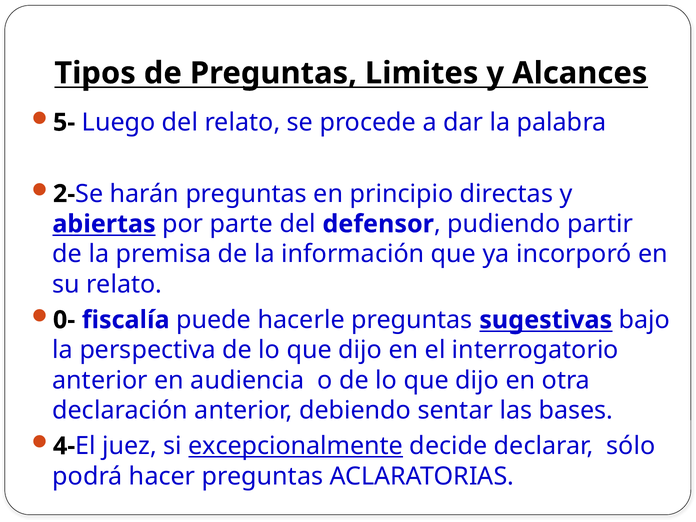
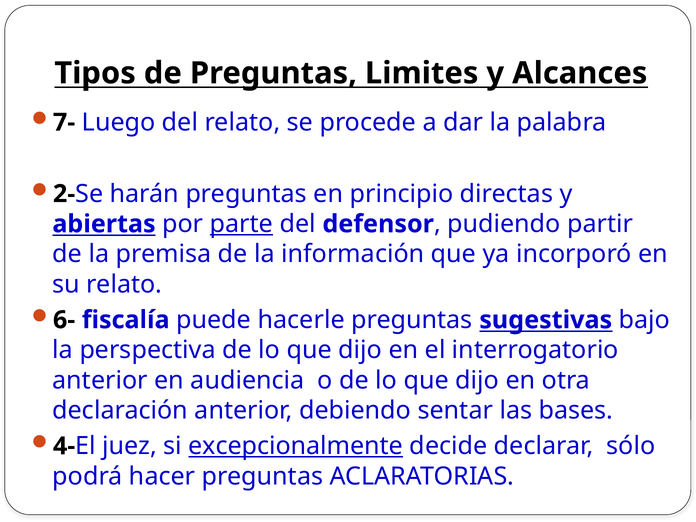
5-: 5- -> 7-
parte underline: none -> present
0-: 0- -> 6-
